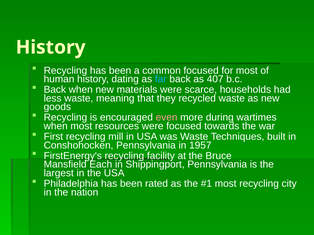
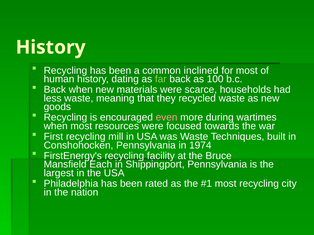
common focused: focused -> inclined
far colour: light blue -> light green
407: 407 -> 100
1957: 1957 -> 1974
